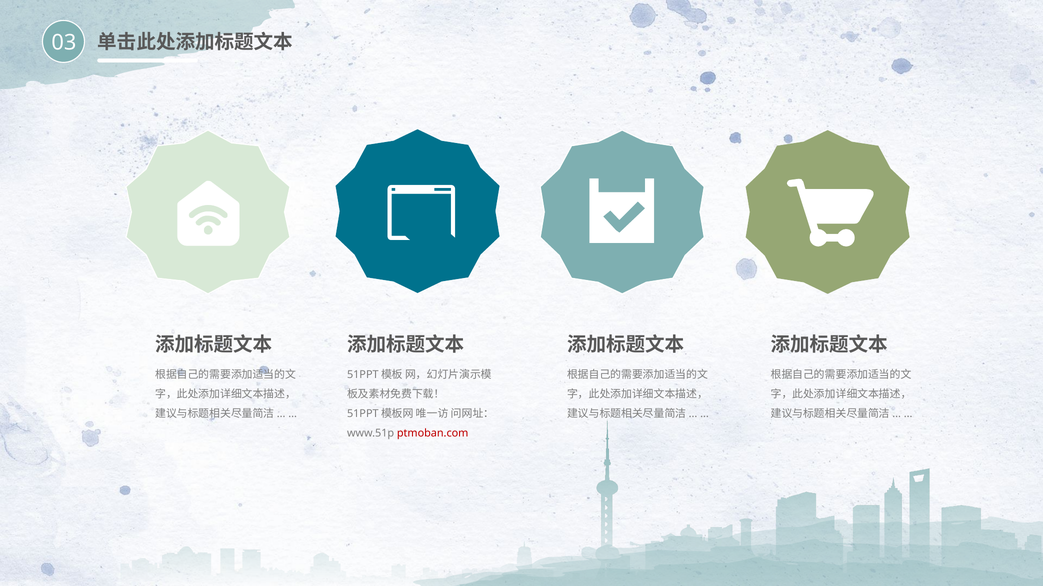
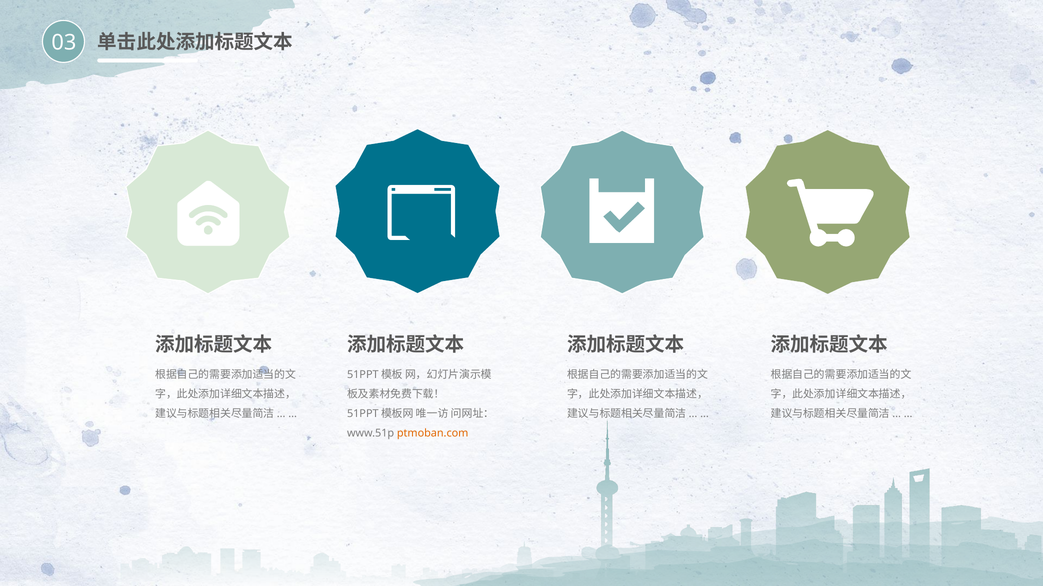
ptmoban.com colour: red -> orange
